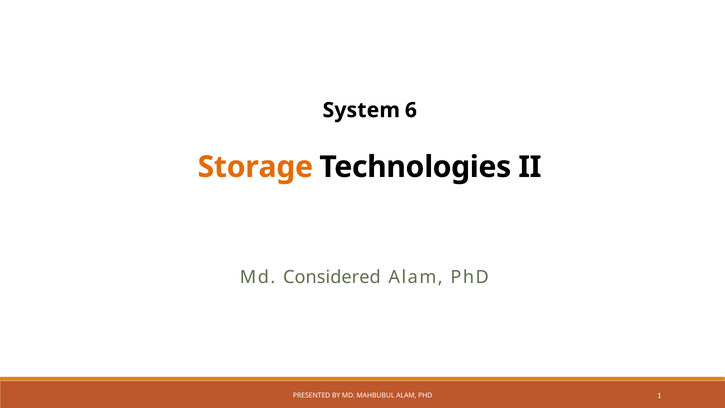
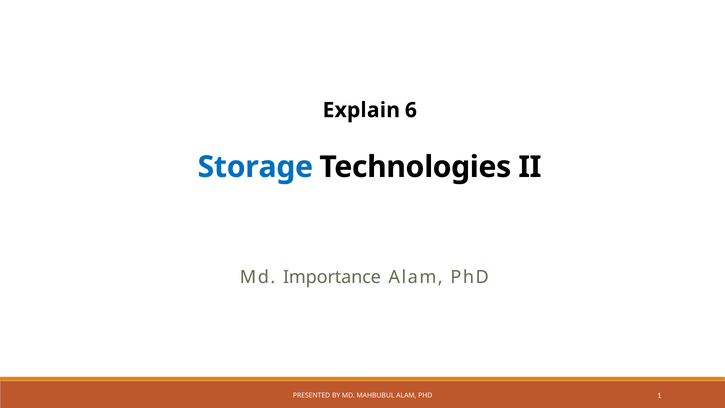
System: System -> Explain
Storage colour: orange -> blue
Considered: Considered -> Importance
